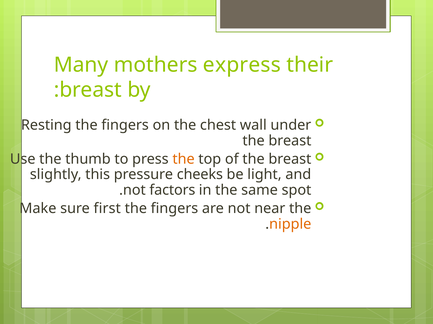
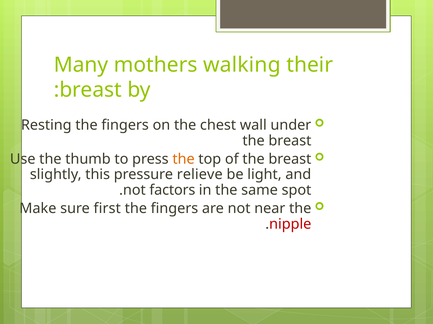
express: express -> walking
cheeks: cheeks -> relieve
nipple colour: orange -> red
